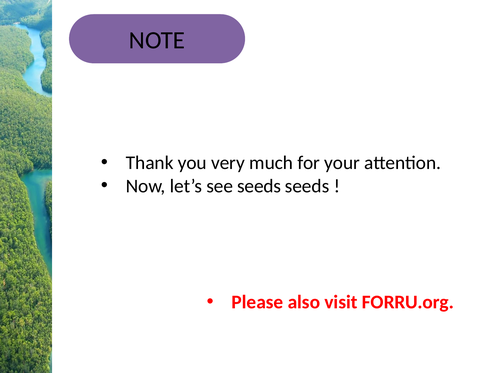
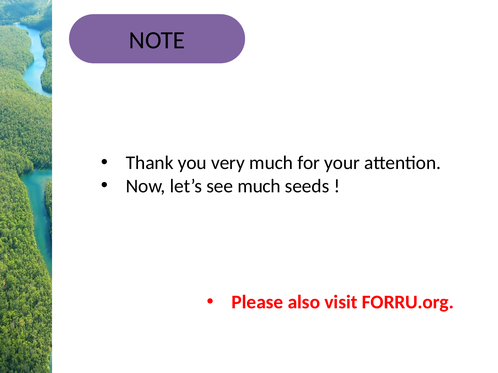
see seeds: seeds -> much
